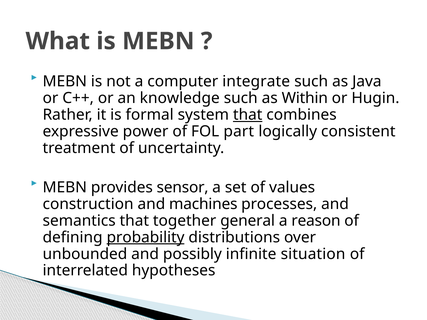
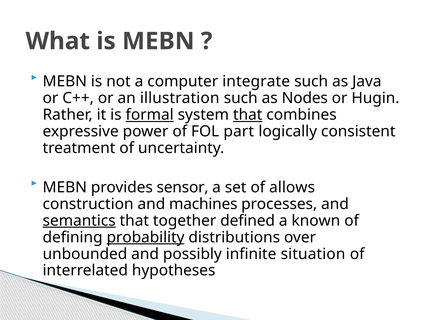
knowledge: knowledge -> illustration
Within: Within -> Nodes
formal underline: none -> present
values: values -> allows
semantics underline: none -> present
general: general -> defined
reason: reason -> known
